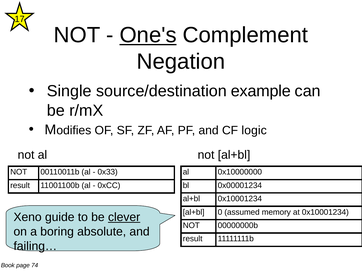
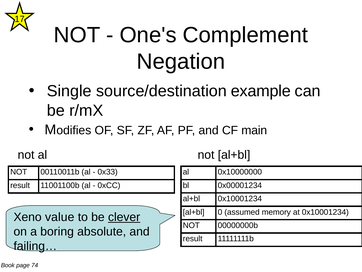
One's underline: present -> none
logic: logic -> main
guide: guide -> value
